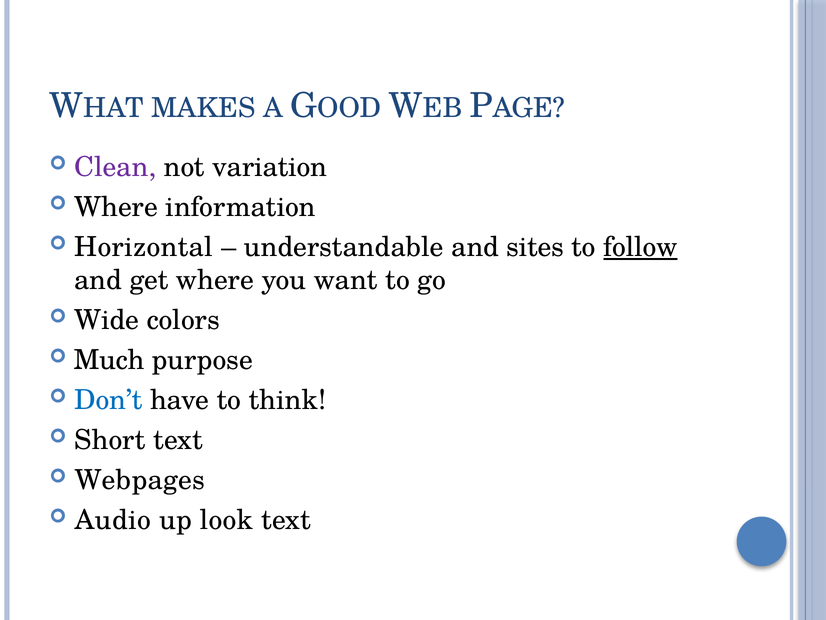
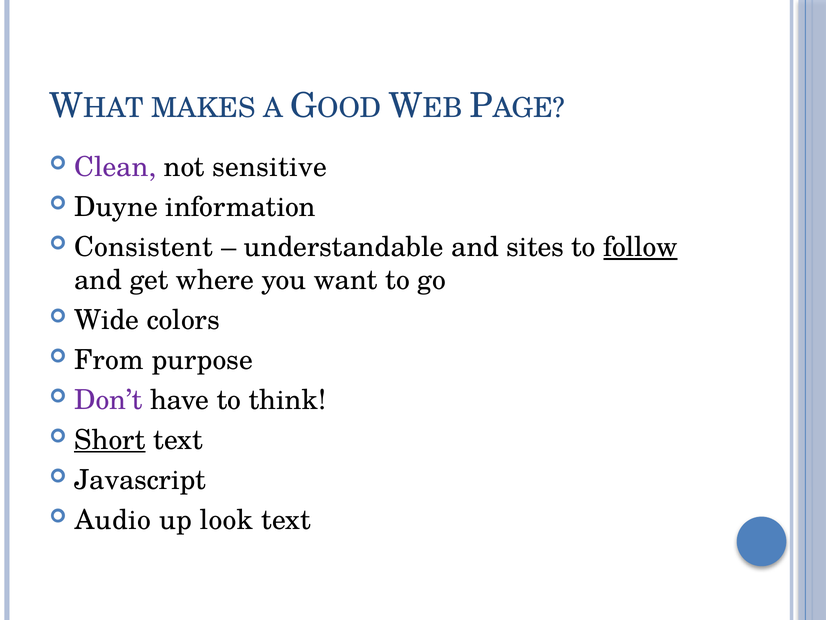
variation: variation -> sensitive
Where at (116, 207): Where -> Duyne
Horizontal: Horizontal -> Consistent
Much: Much -> From
Don’t colour: blue -> purple
Short underline: none -> present
Webpages: Webpages -> Javascript
